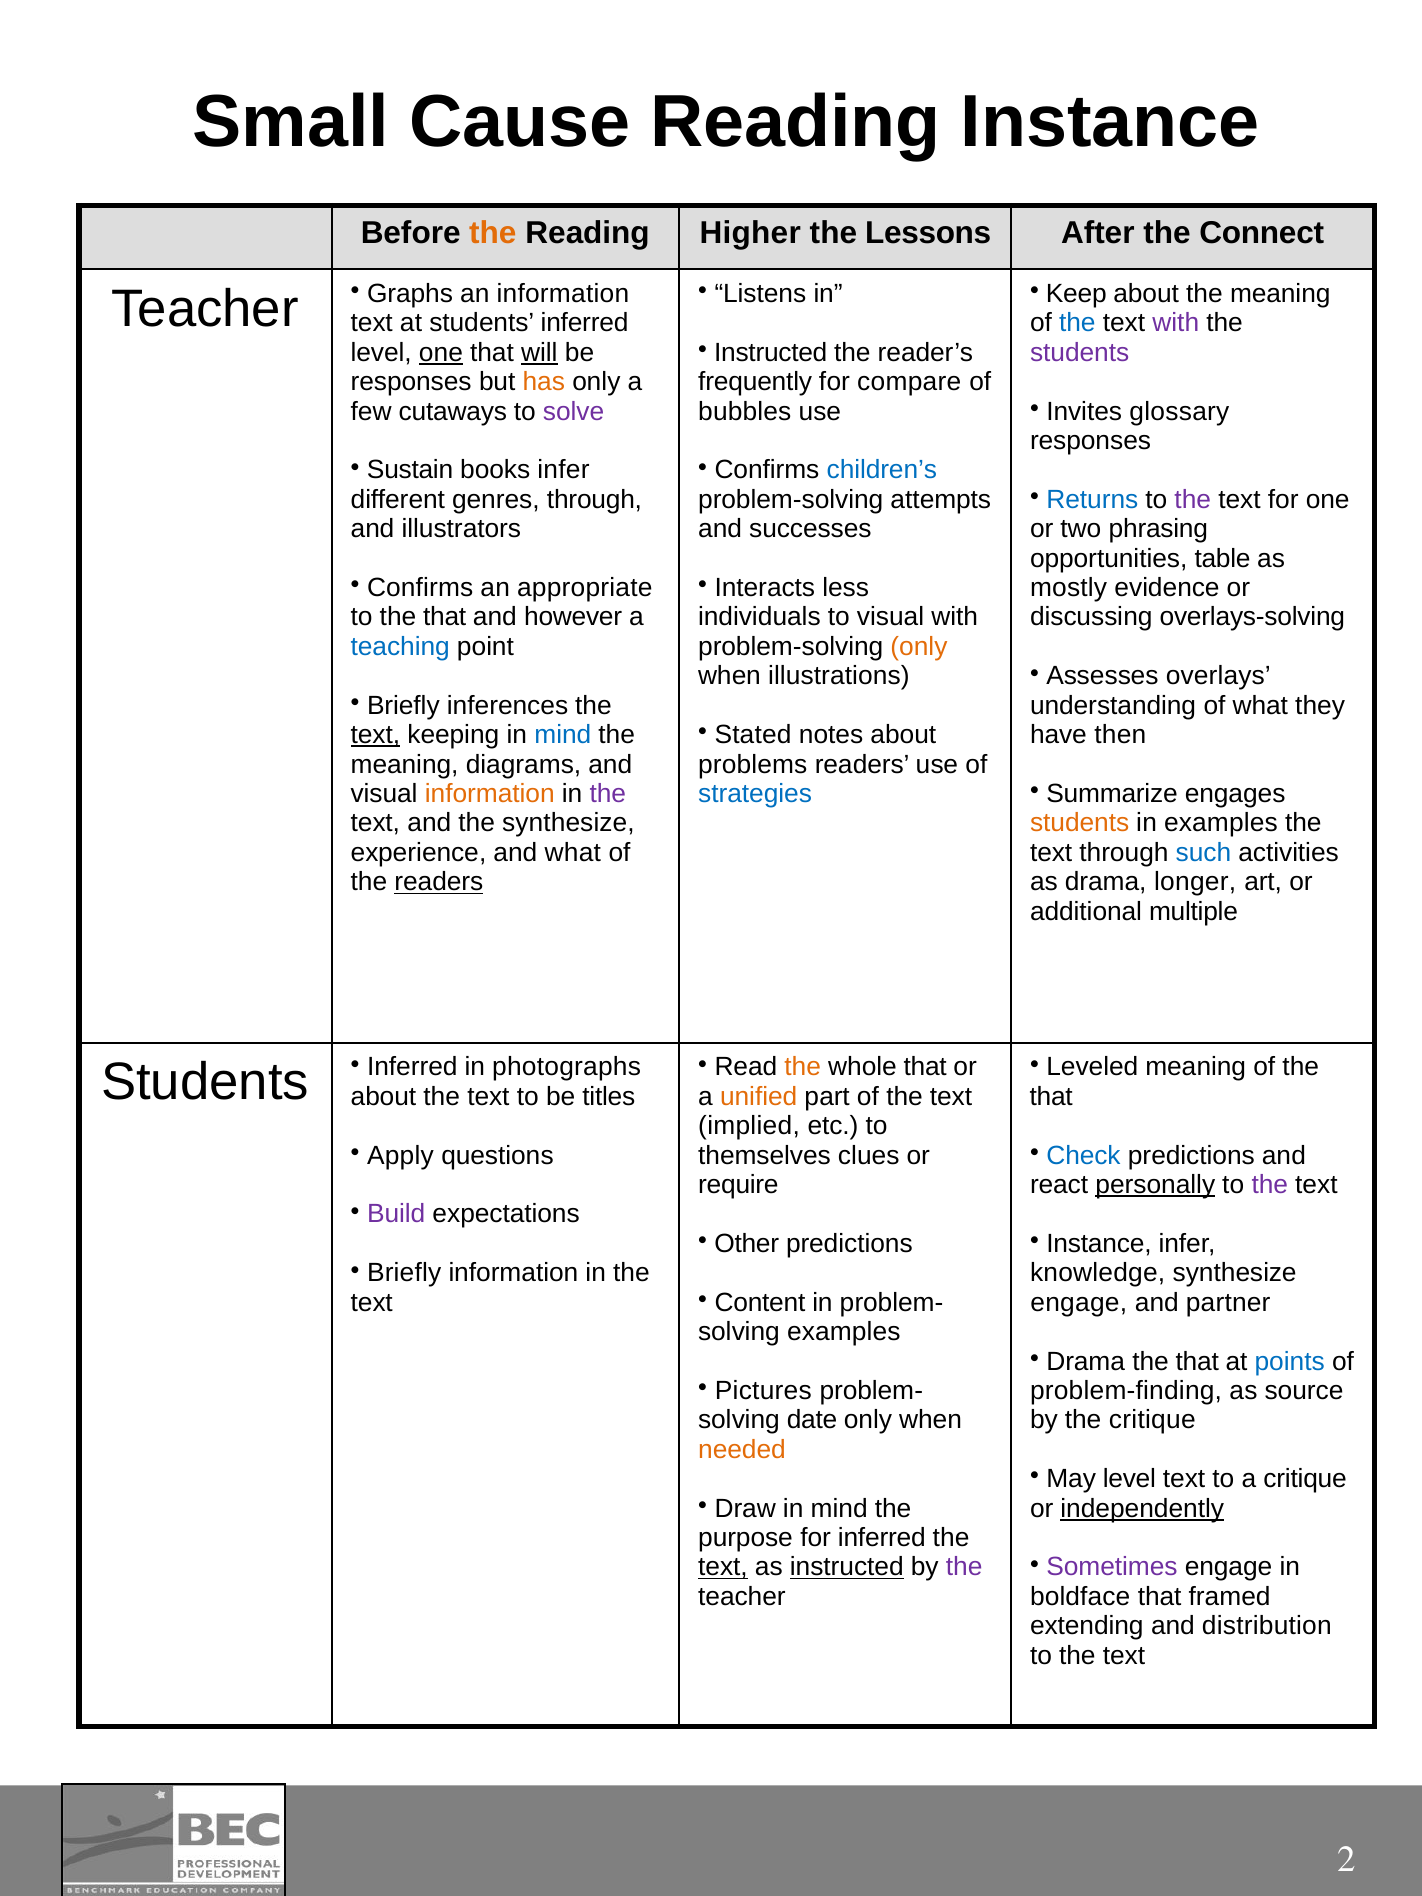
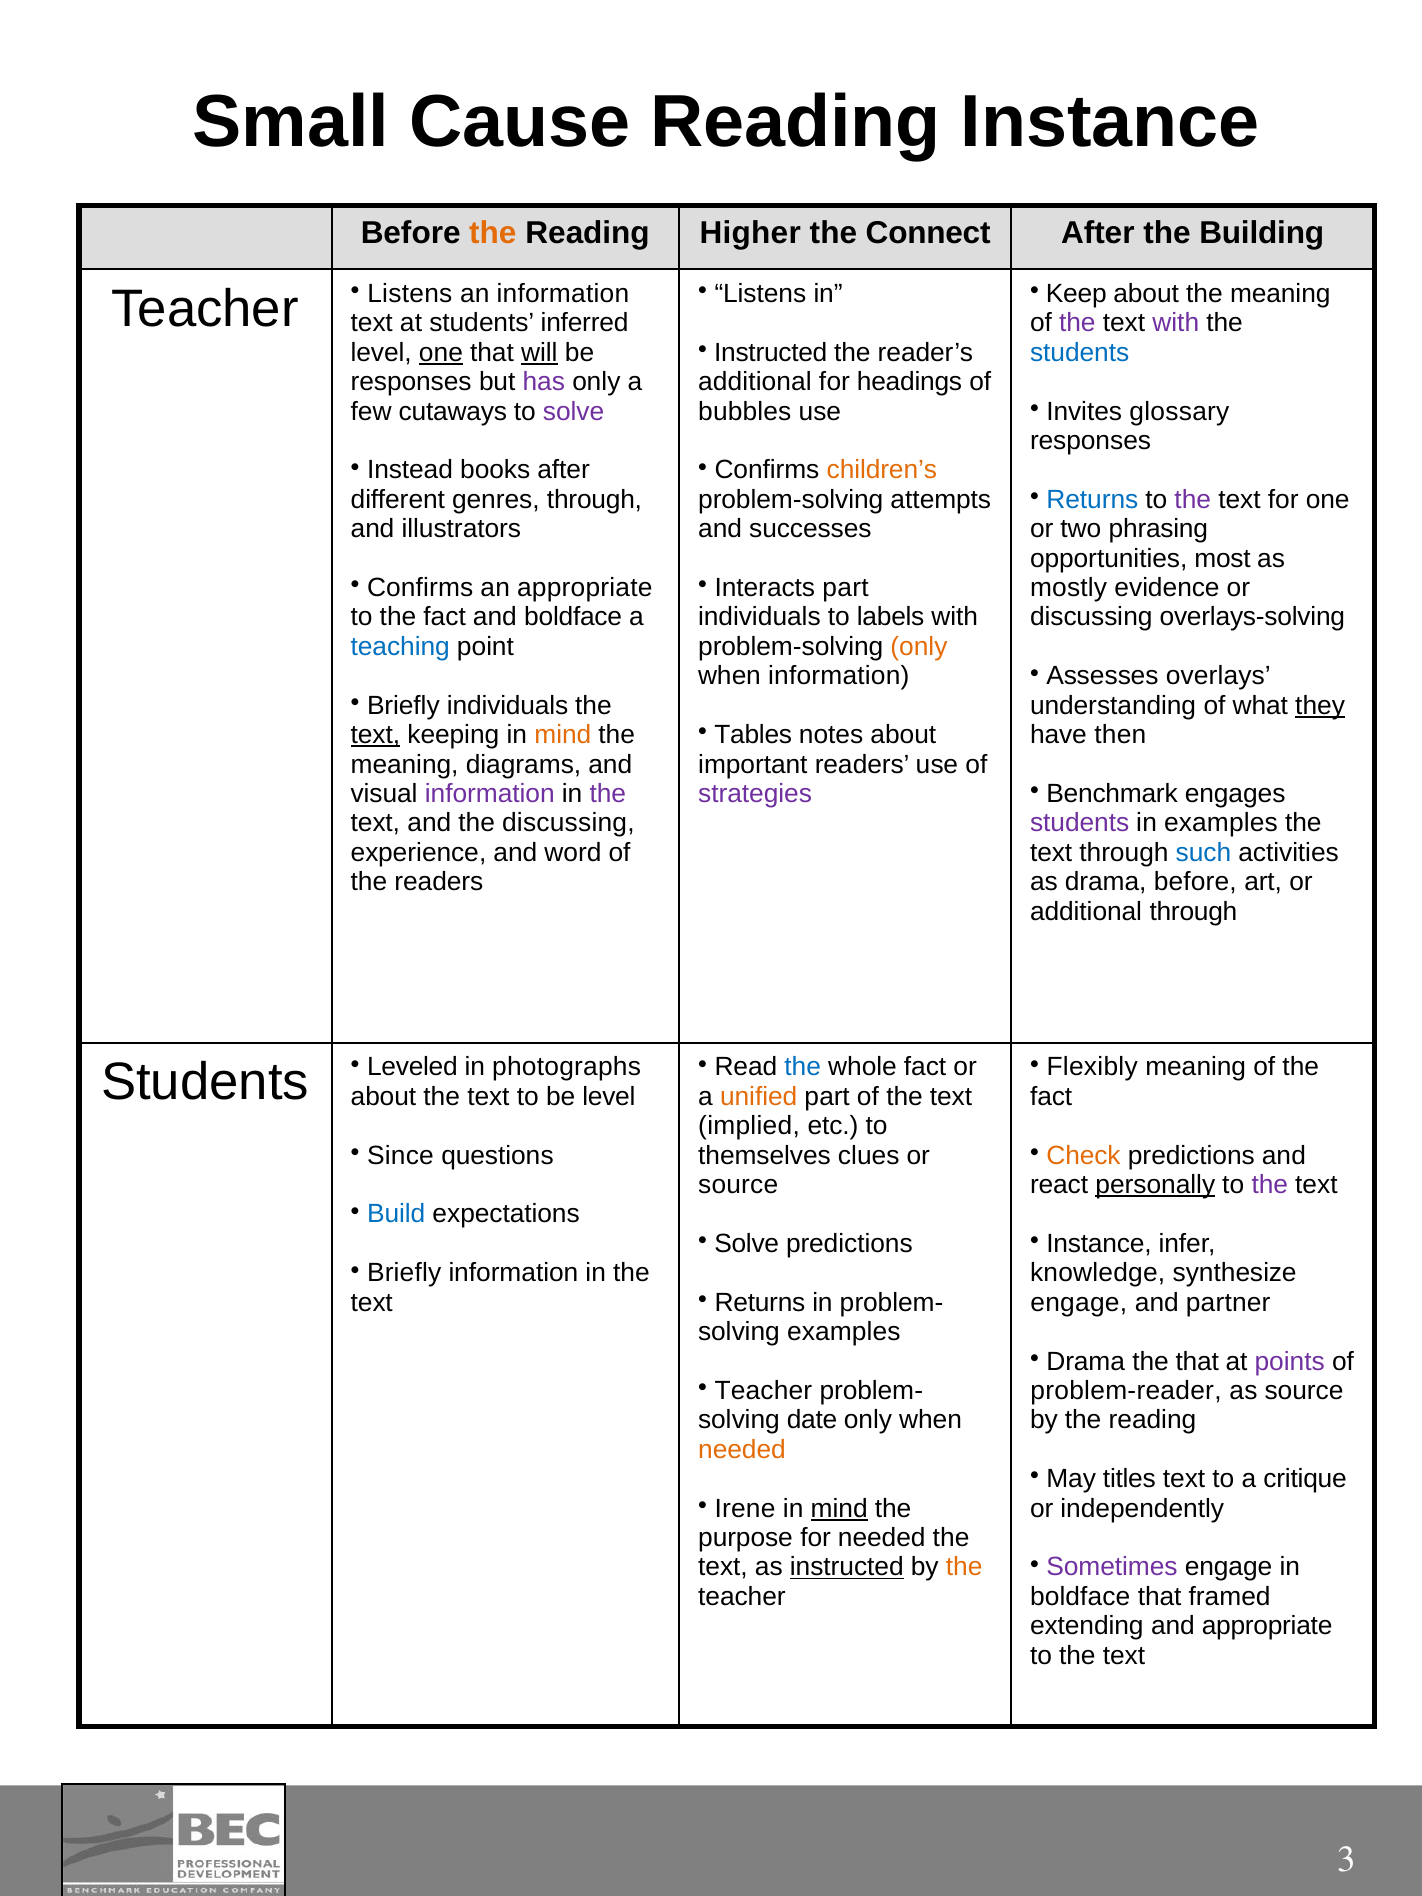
Lessons: Lessons -> Connect
Connect: Connect -> Building
Graphs at (410, 294): Graphs -> Listens
the at (1077, 323) colour: blue -> purple
students at (1080, 353) colour: purple -> blue
has colour: orange -> purple
frequently at (755, 382): frequently -> additional
compare: compare -> headings
Sustain: Sustain -> Instead
books infer: infer -> after
children’s colour: blue -> orange
table: table -> most
Interacts less: less -> part
to the that: that -> fact
and however: however -> boldface
to visual: visual -> labels
when illustrations: illustrations -> information
Briefly inferences: inferences -> individuals
they underline: none -> present
mind at (563, 735) colour: blue -> orange
Stated: Stated -> Tables
problems: problems -> important
information at (490, 794) colour: orange -> purple
strategies colour: blue -> purple
Summarize: Summarize -> Benchmark
the synthesize: synthesize -> discussing
students at (1080, 823) colour: orange -> purple
and what: what -> word
readers at (439, 882) underline: present -> none
drama longer: longer -> before
additional multiple: multiple -> through
the at (803, 1067) colour: orange -> blue
whole that: that -> fact
Leveled: Leveled -> Flexibly
Inferred at (412, 1067): Inferred -> Leveled
be titles: titles -> level
that at (1051, 1097): that -> fact
Apply: Apply -> Since
Check colour: blue -> orange
require at (738, 1185): require -> source
Build colour: purple -> blue
Other at (747, 1244): Other -> Solve
Content at (760, 1303): Content -> Returns
points colour: blue -> purple
Pictures at (763, 1391): Pictures -> Teacher
problem-finding: problem-finding -> problem-reader
by the critique: critique -> reading
May level: level -> titles
Draw: Draw -> Irene
mind at (839, 1508) underline: none -> present
independently underline: present -> none
for inferred: inferred -> needed
text at (723, 1567) underline: present -> none
the at (964, 1567) colour: purple -> orange
and distribution: distribution -> appropriate
2: 2 -> 3
